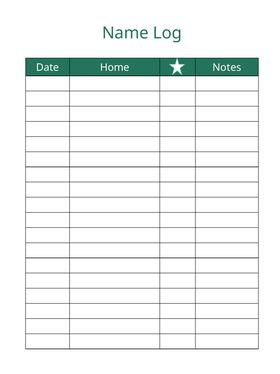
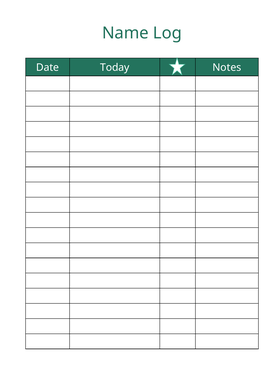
Home: Home -> Today
